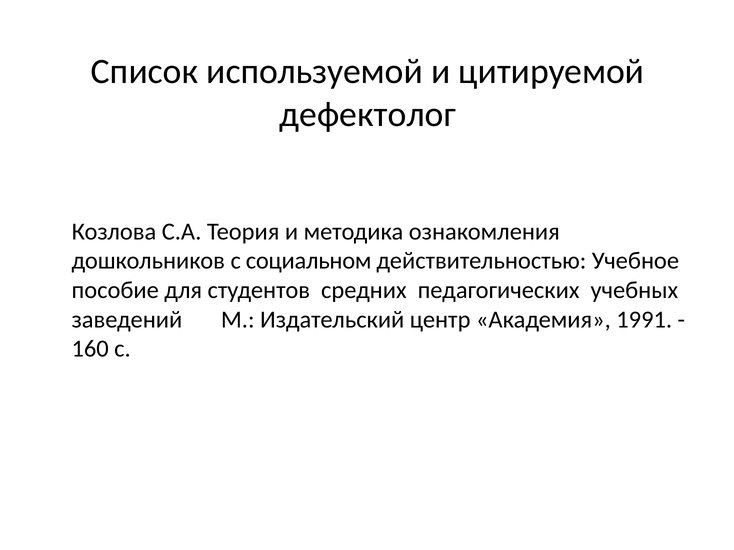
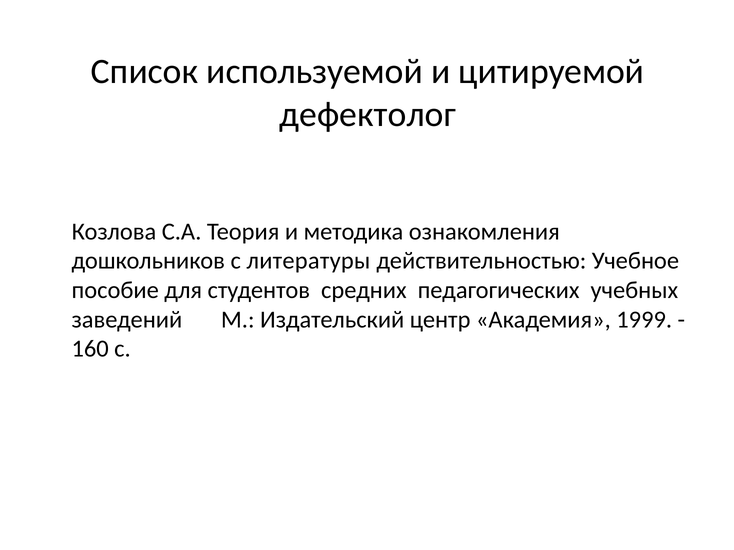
социальном: социальном -> литературы
1991: 1991 -> 1999
